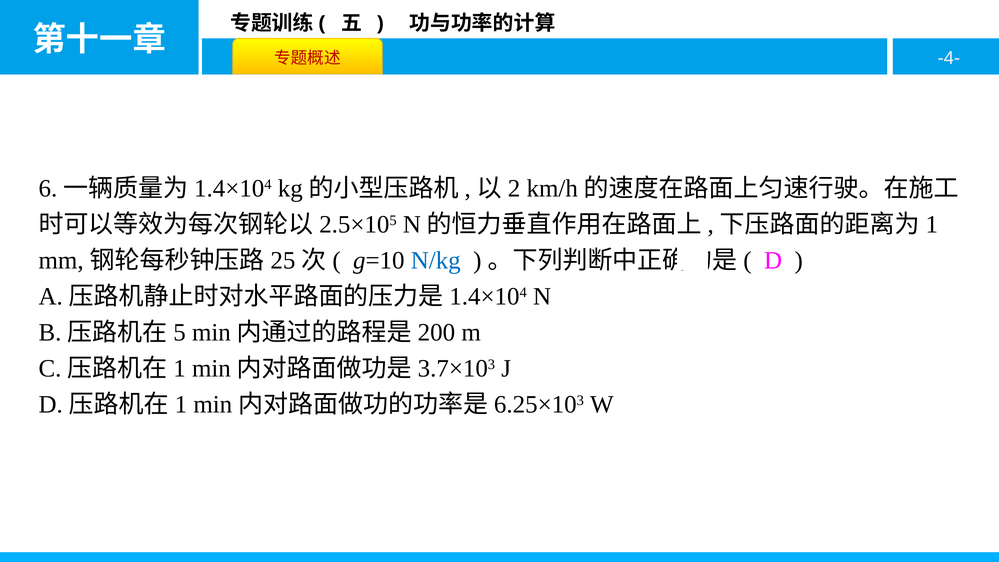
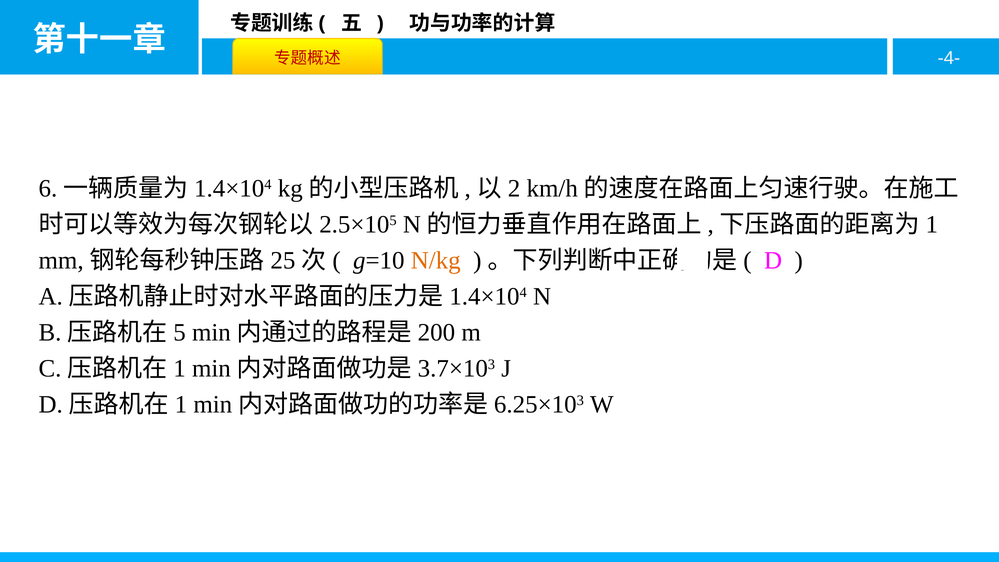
N/kg colour: blue -> orange
